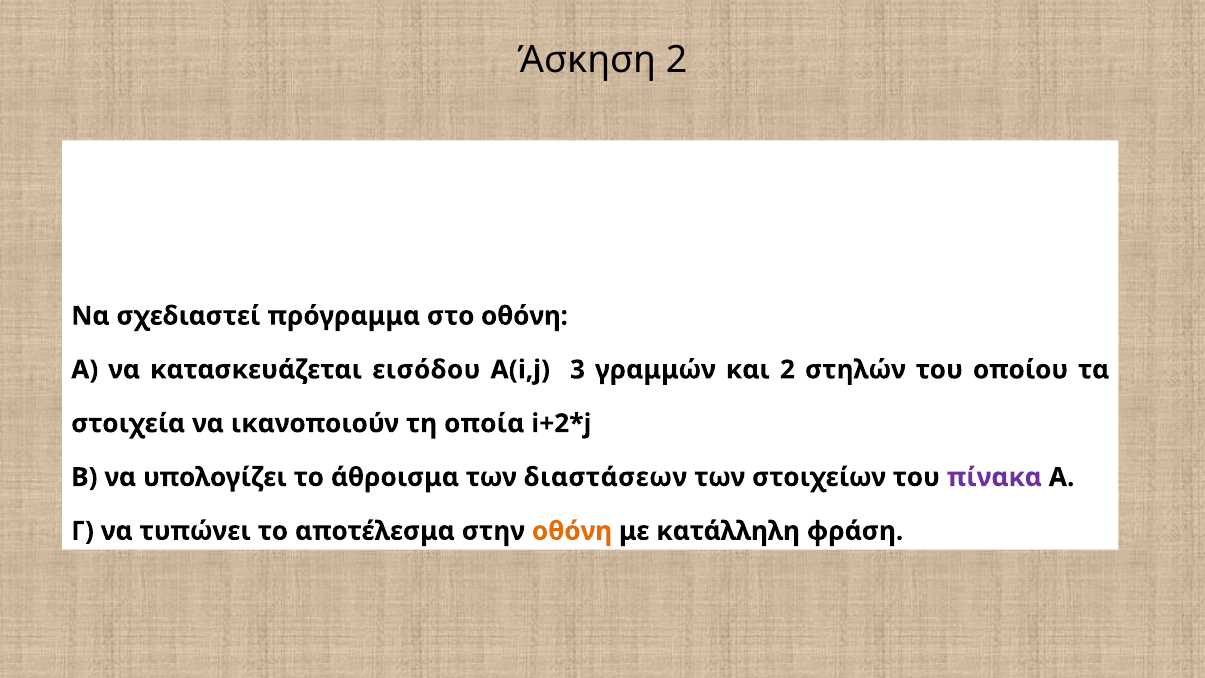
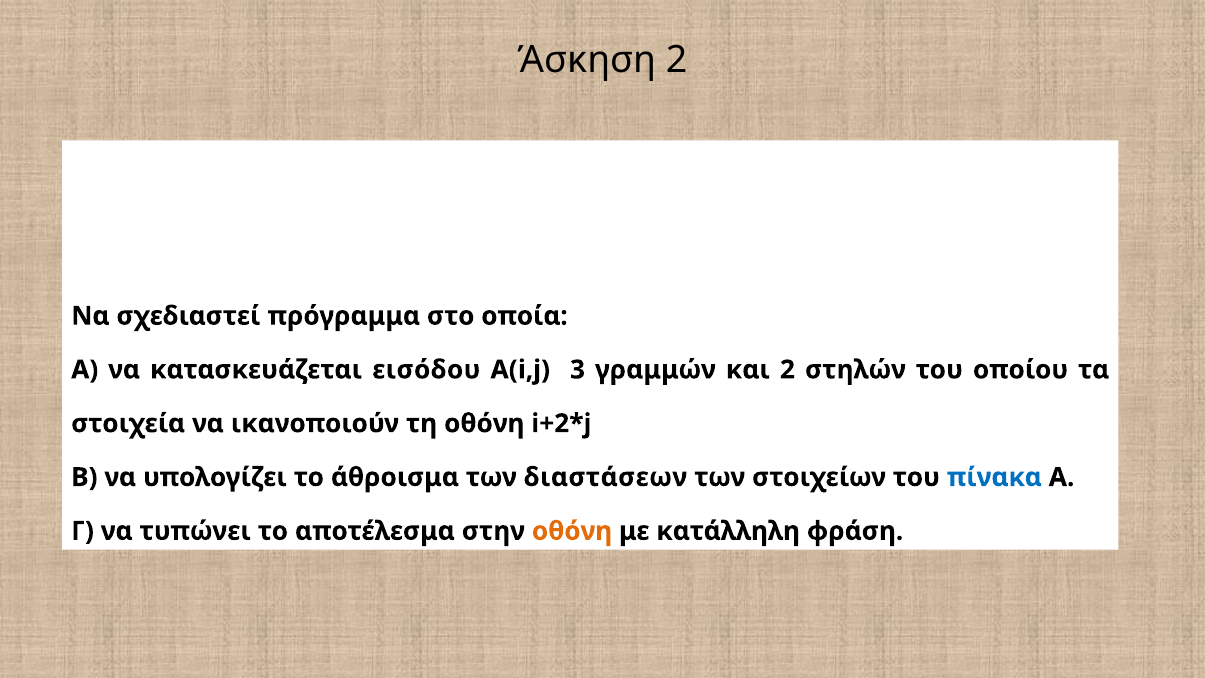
στο οθόνη: οθόνη -> οποία
τη οποία: οποία -> οθόνη
πίνακα colour: purple -> blue
